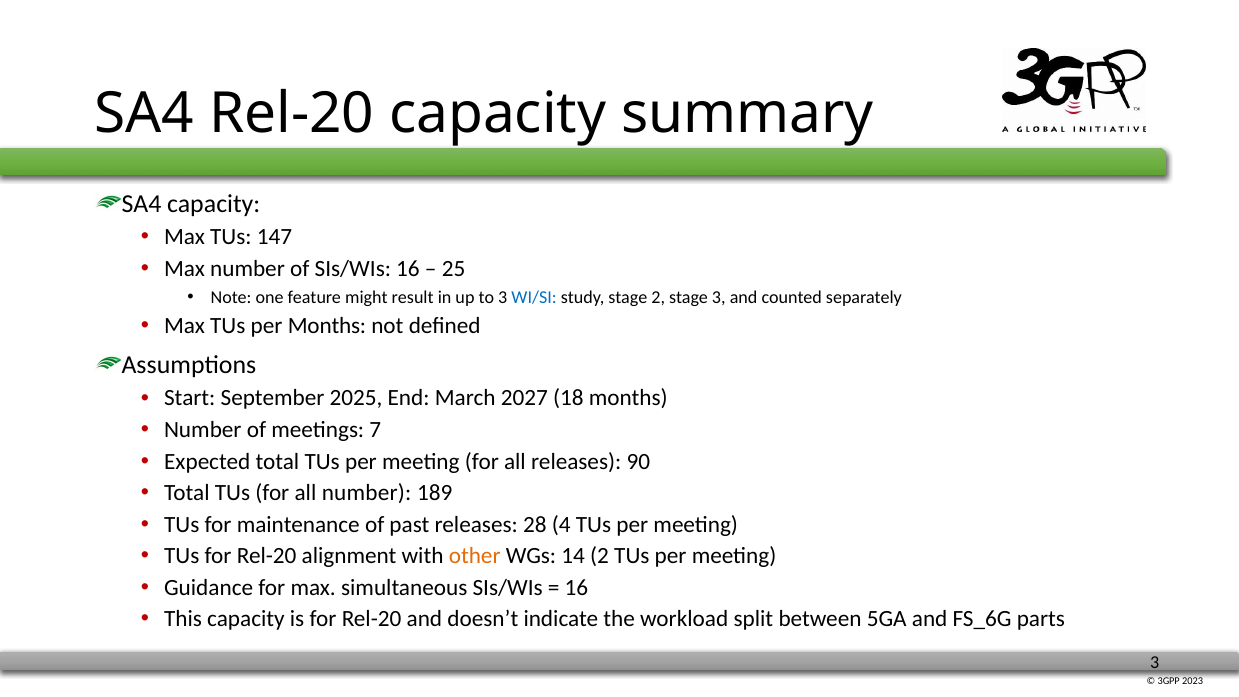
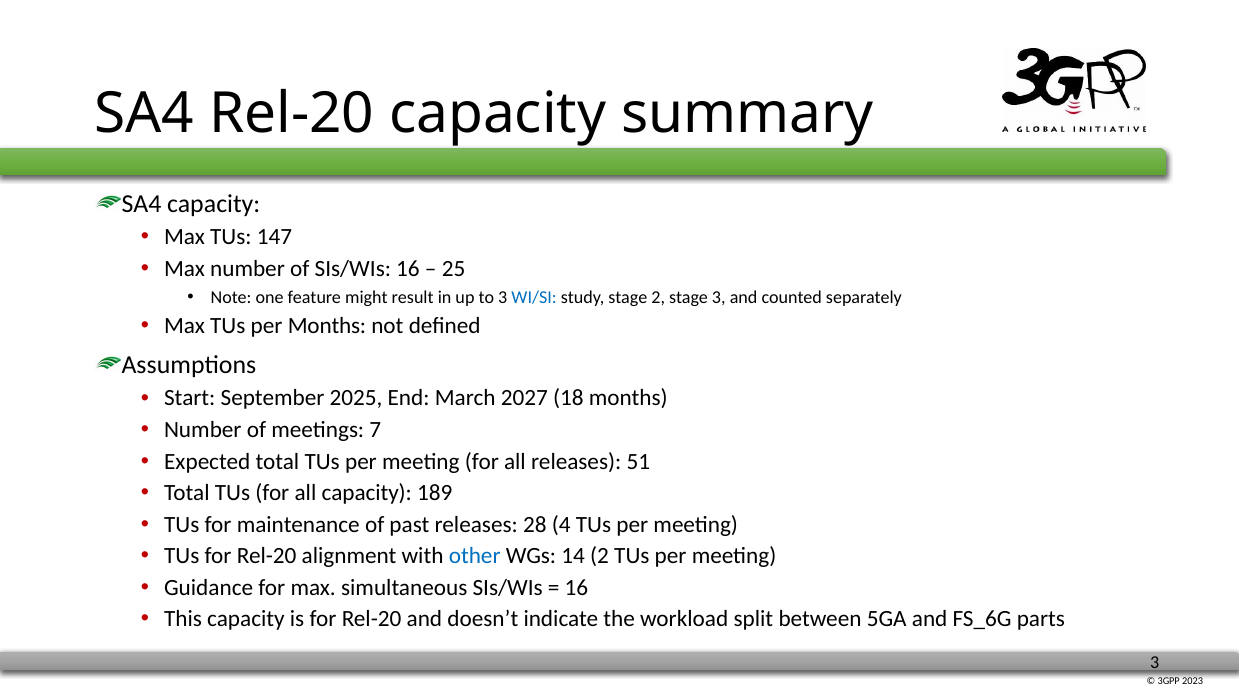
90: 90 -> 51
all number: number -> capacity
other colour: orange -> blue
